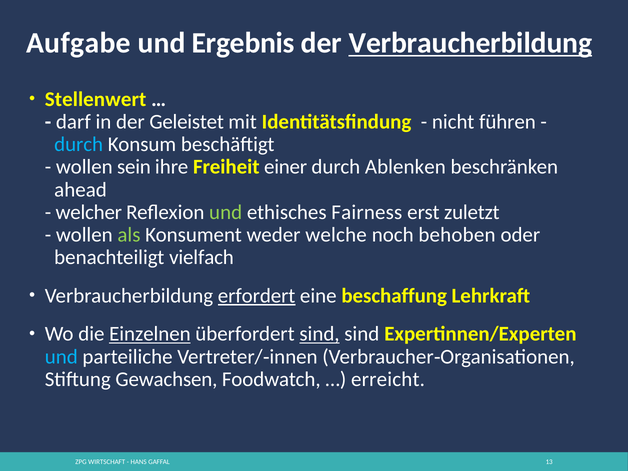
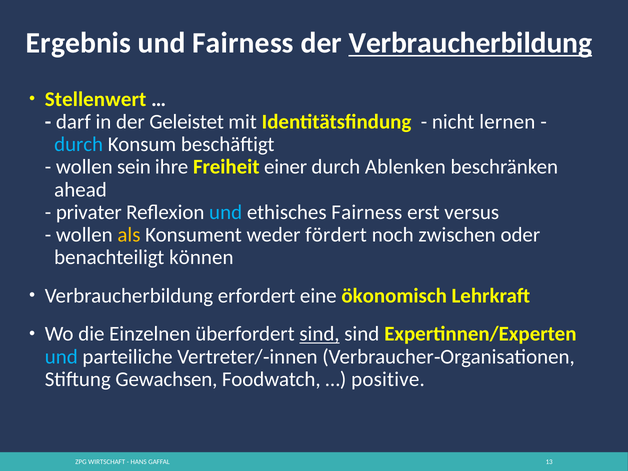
Aufgabe: Aufgabe -> Ergebnis
und Ergebnis: Ergebnis -> Fairness
führen: führen -> lernen
welcher: welcher -> privater
und at (226, 212) colour: light green -> light blue
zuletzt: zuletzt -> versus
als colour: light green -> yellow
welche: welche -> fördert
behoben: behoben -> zwischen
vielfach: vielfach -> können
erfordert underline: present -> none
beschaffung: beschaffung -> ökonomisch
Einzelnen underline: present -> none
erreicht: erreicht -> positive
